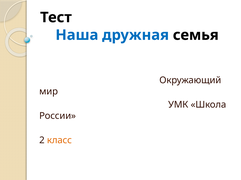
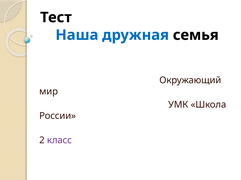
класс colour: orange -> purple
